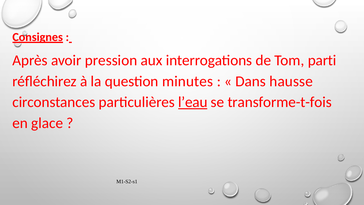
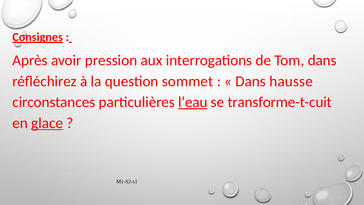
Tom parti: parti -> dans
minutes: minutes -> sommet
transforme-t-fois: transforme-t-fois -> transforme-t-cuit
glace underline: none -> present
